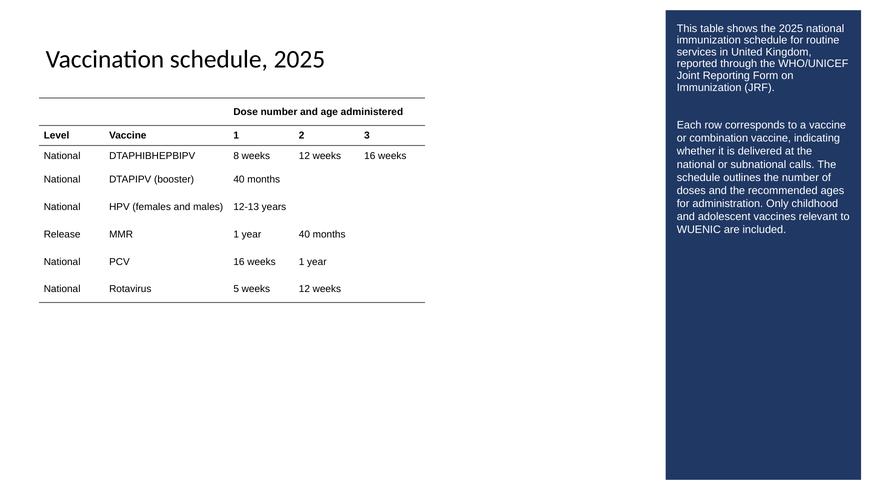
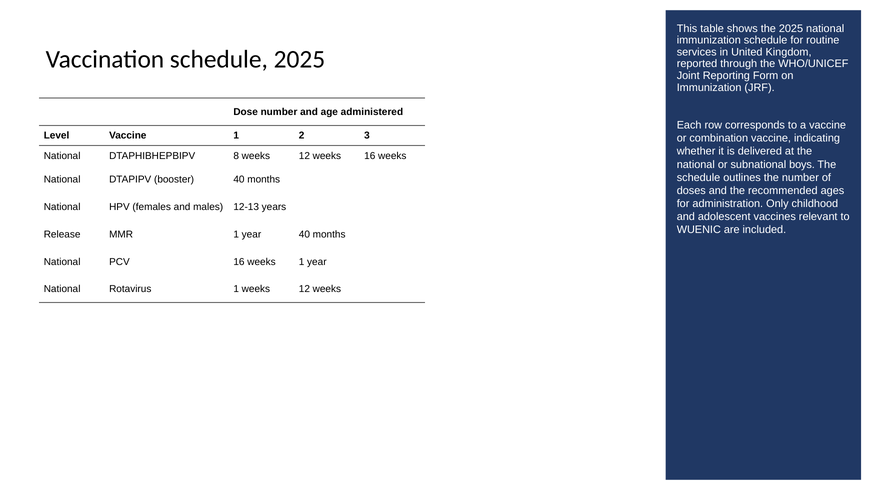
calls: calls -> boys
Rotavirus 5: 5 -> 1
